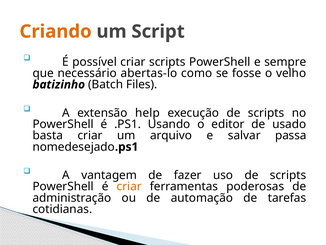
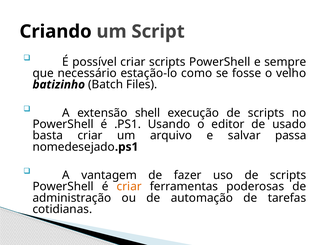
Criando colour: orange -> black
abertas-lo: abertas-lo -> estação-lo
help: help -> shell
